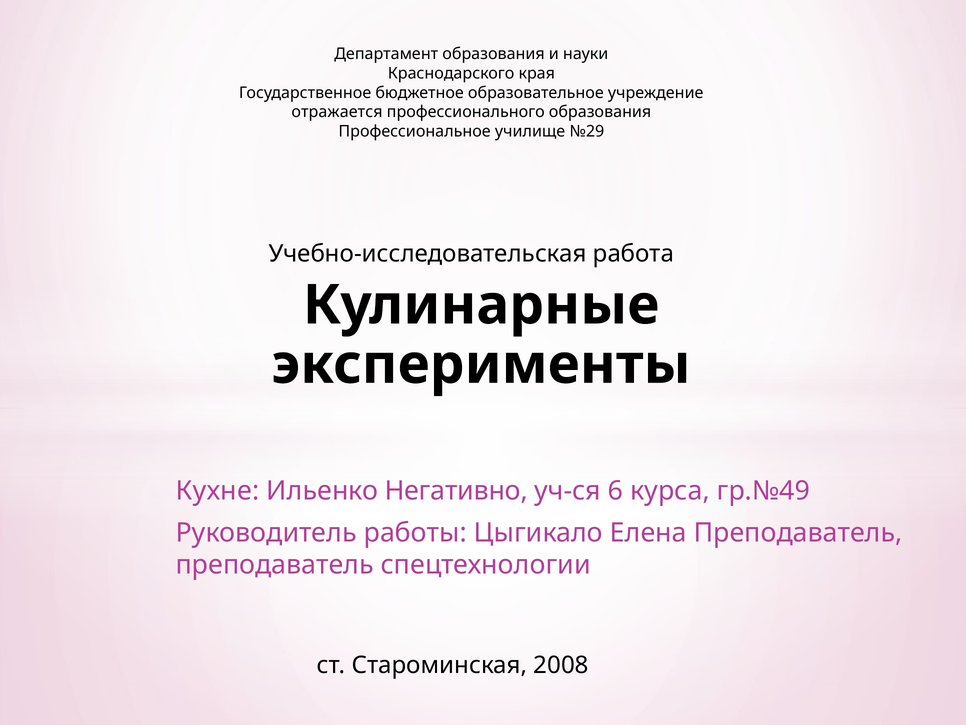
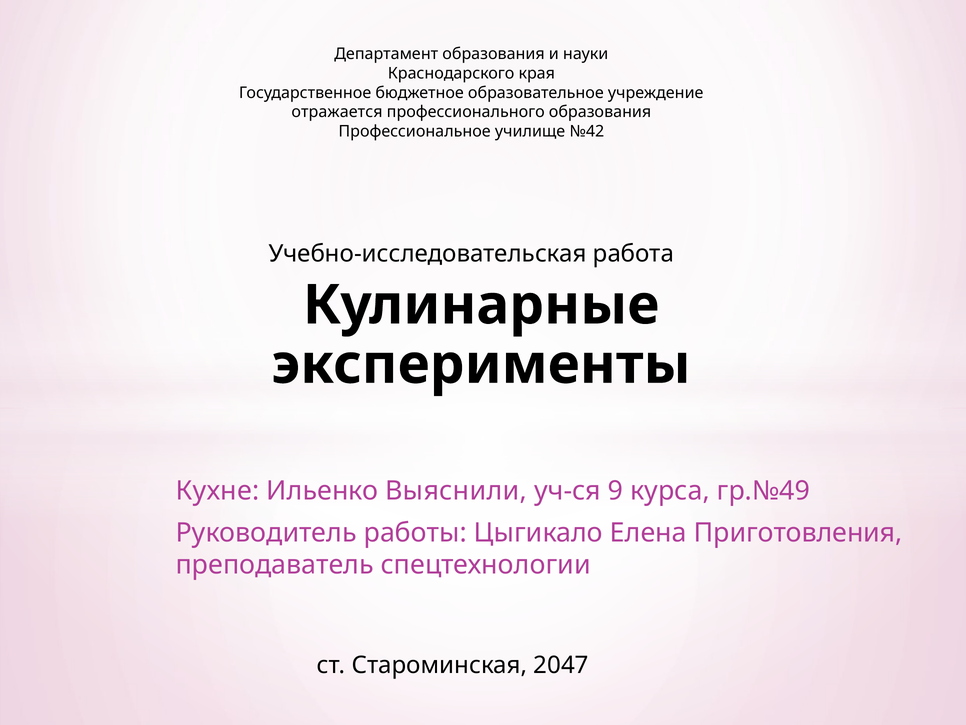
№29: №29 -> №42
Негативно: Негативно -> Выяснили
6: 6 -> 9
Елена Преподаватель: Преподаватель -> Приготовления
2008: 2008 -> 2047
